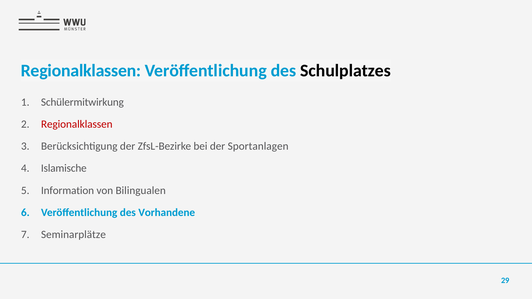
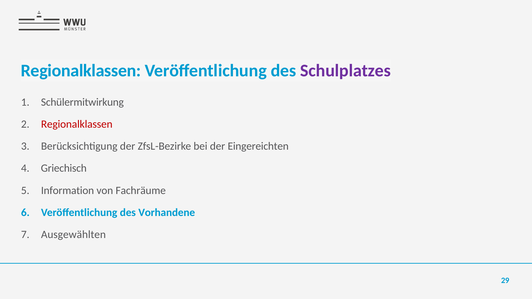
Schulplatzes colour: black -> purple
Sportanlagen: Sportanlagen -> Eingereichten
Islamische: Islamische -> Griechisch
Bilingualen: Bilingualen -> Fachräume
Seminarplätze: Seminarplätze -> Ausgewählten
